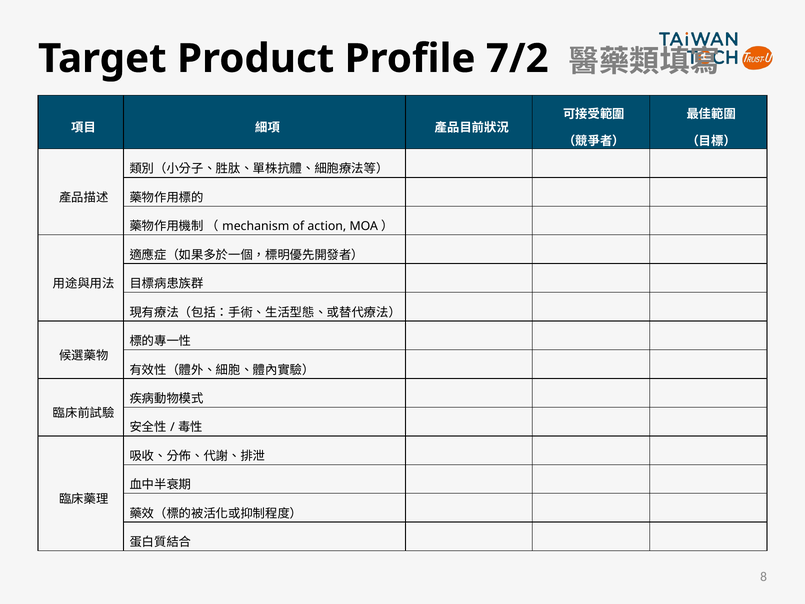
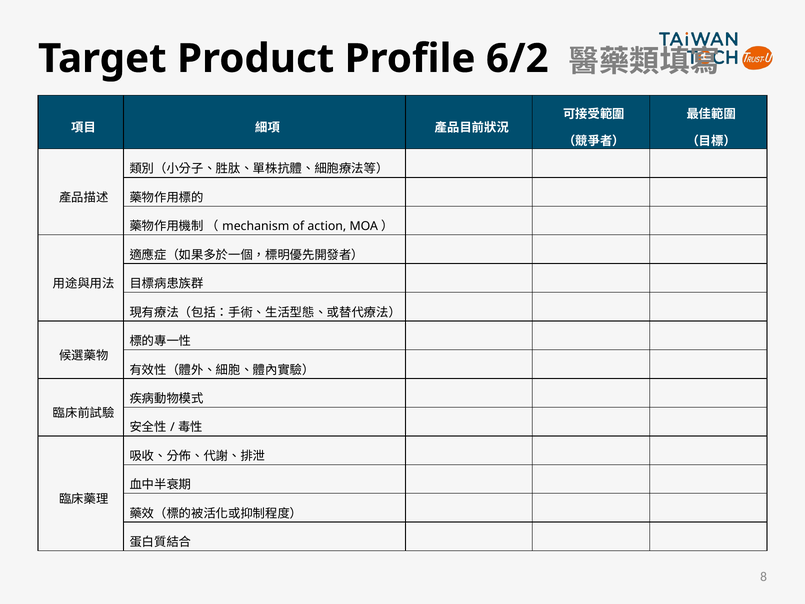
7/2: 7/2 -> 6/2
